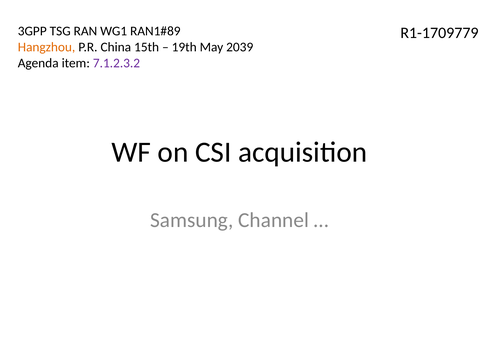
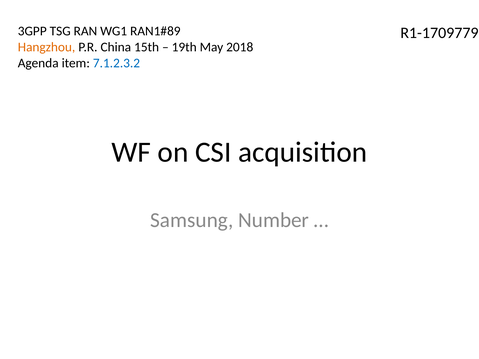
2039: 2039 -> 2018
7.1.2.3.2 colour: purple -> blue
Channel: Channel -> Number
